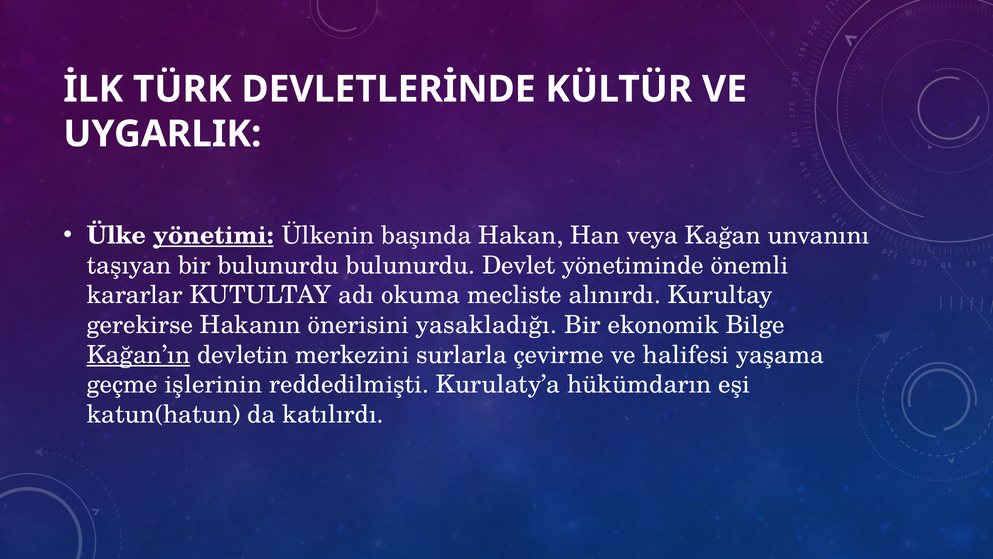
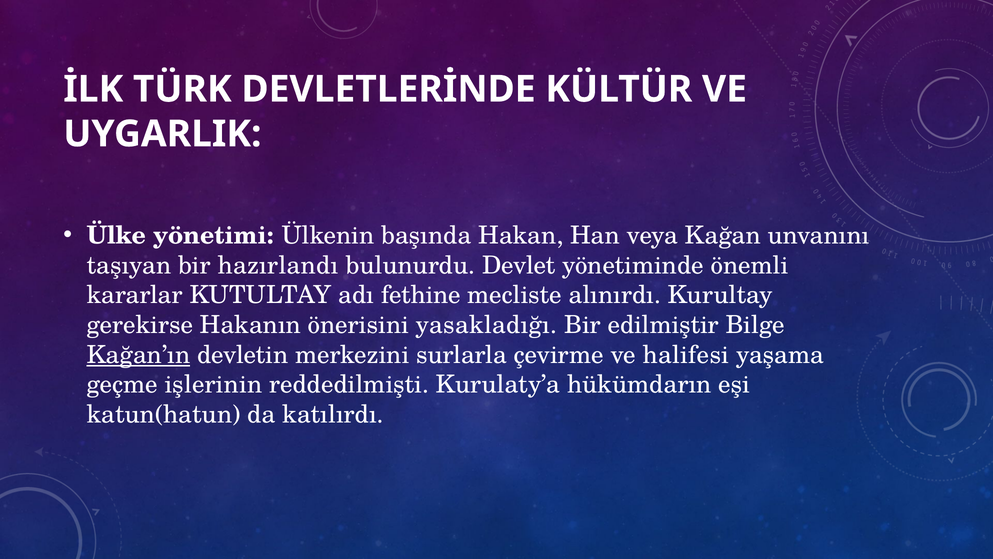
yönetimi underline: present -> none
bir bulunurdu: bulunurdu -> hazırlandı
okuma: okuma -> fethine
ekonomik: ekonomik -> edilmiştir
